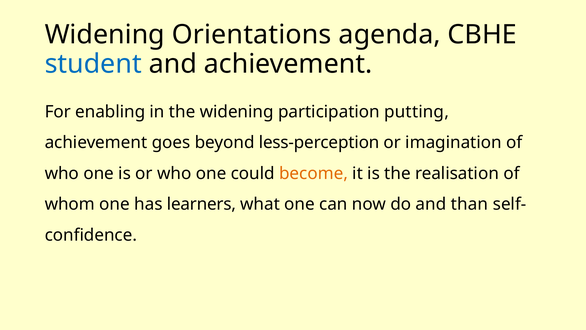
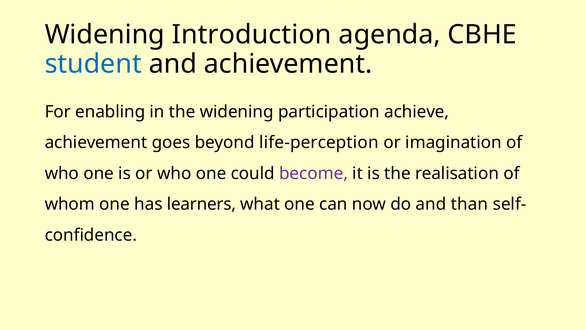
Orientations: Orientations -> Introduction
putting: putting -> achieve
less-perception: less-perception -> life-perception
become colour: orange -> purple
